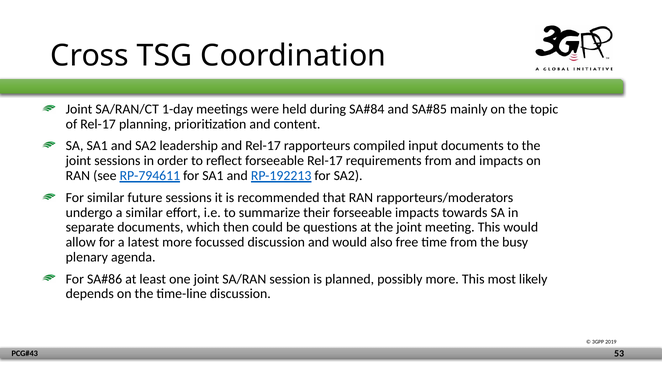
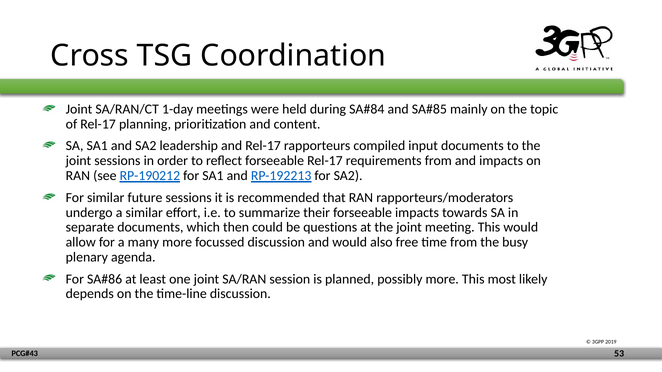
RP-794611: RP-794611 -> RP-190212
latest: latest -> many
